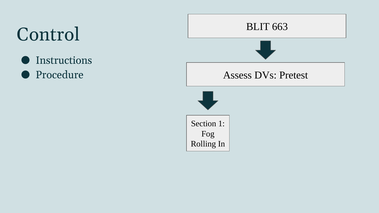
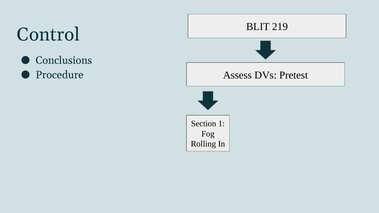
663: 663 -> 219
Instructions: Instructions -> Conclusions
